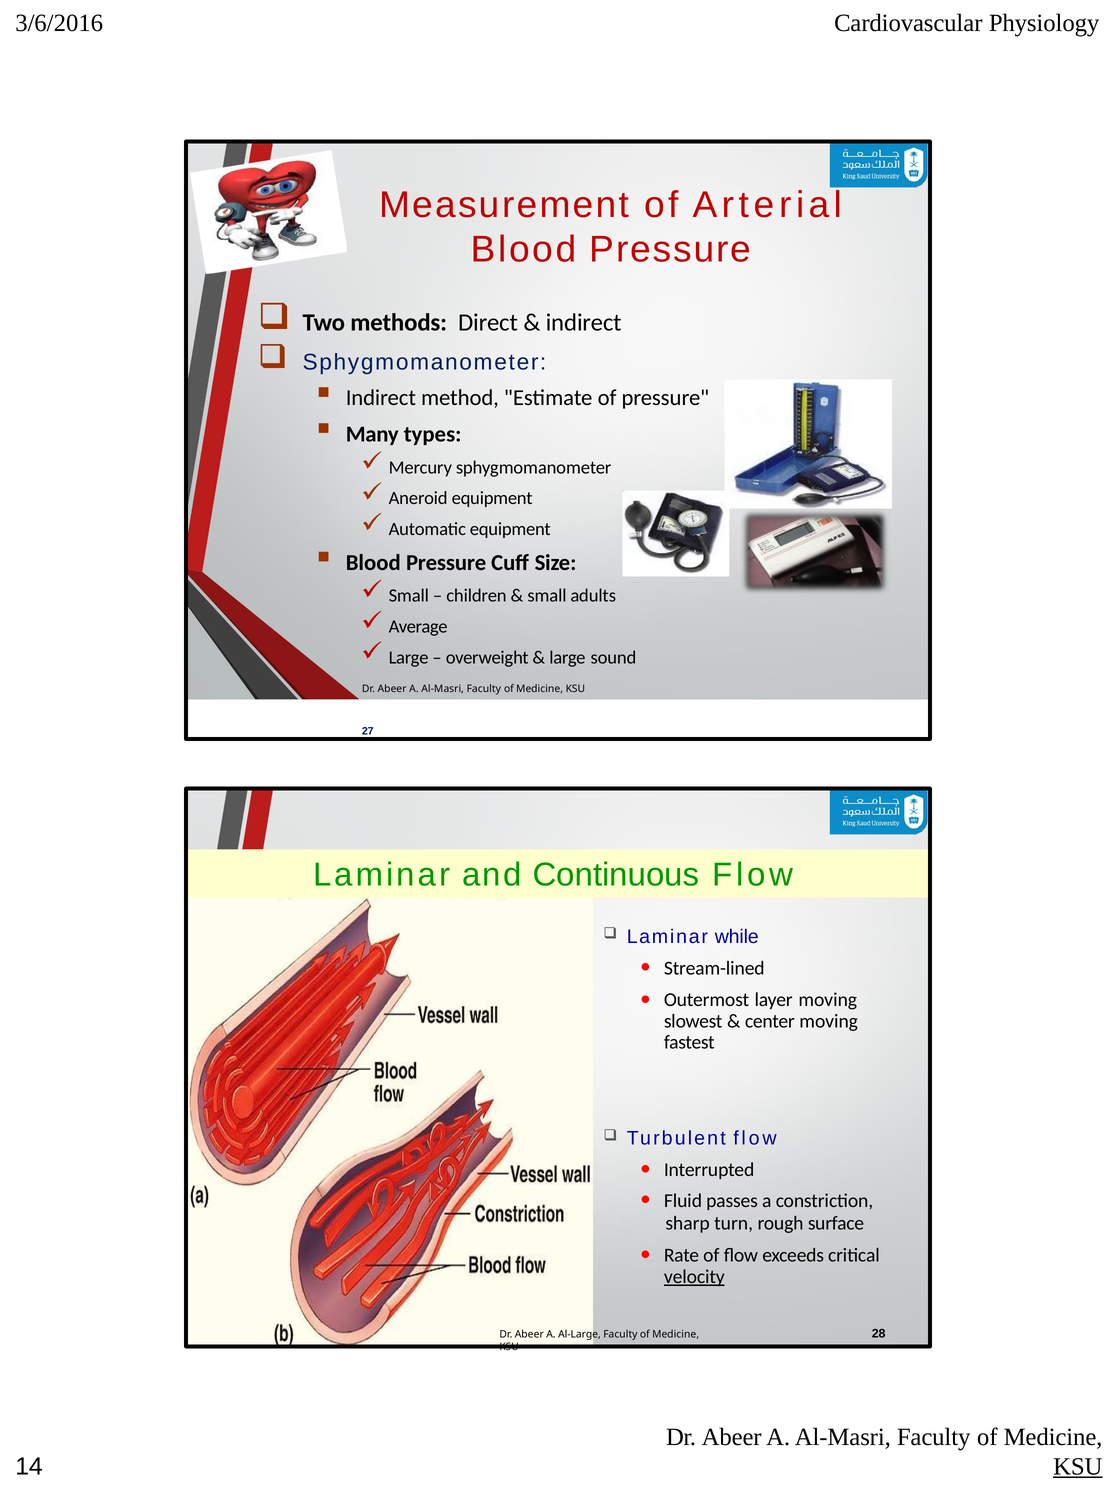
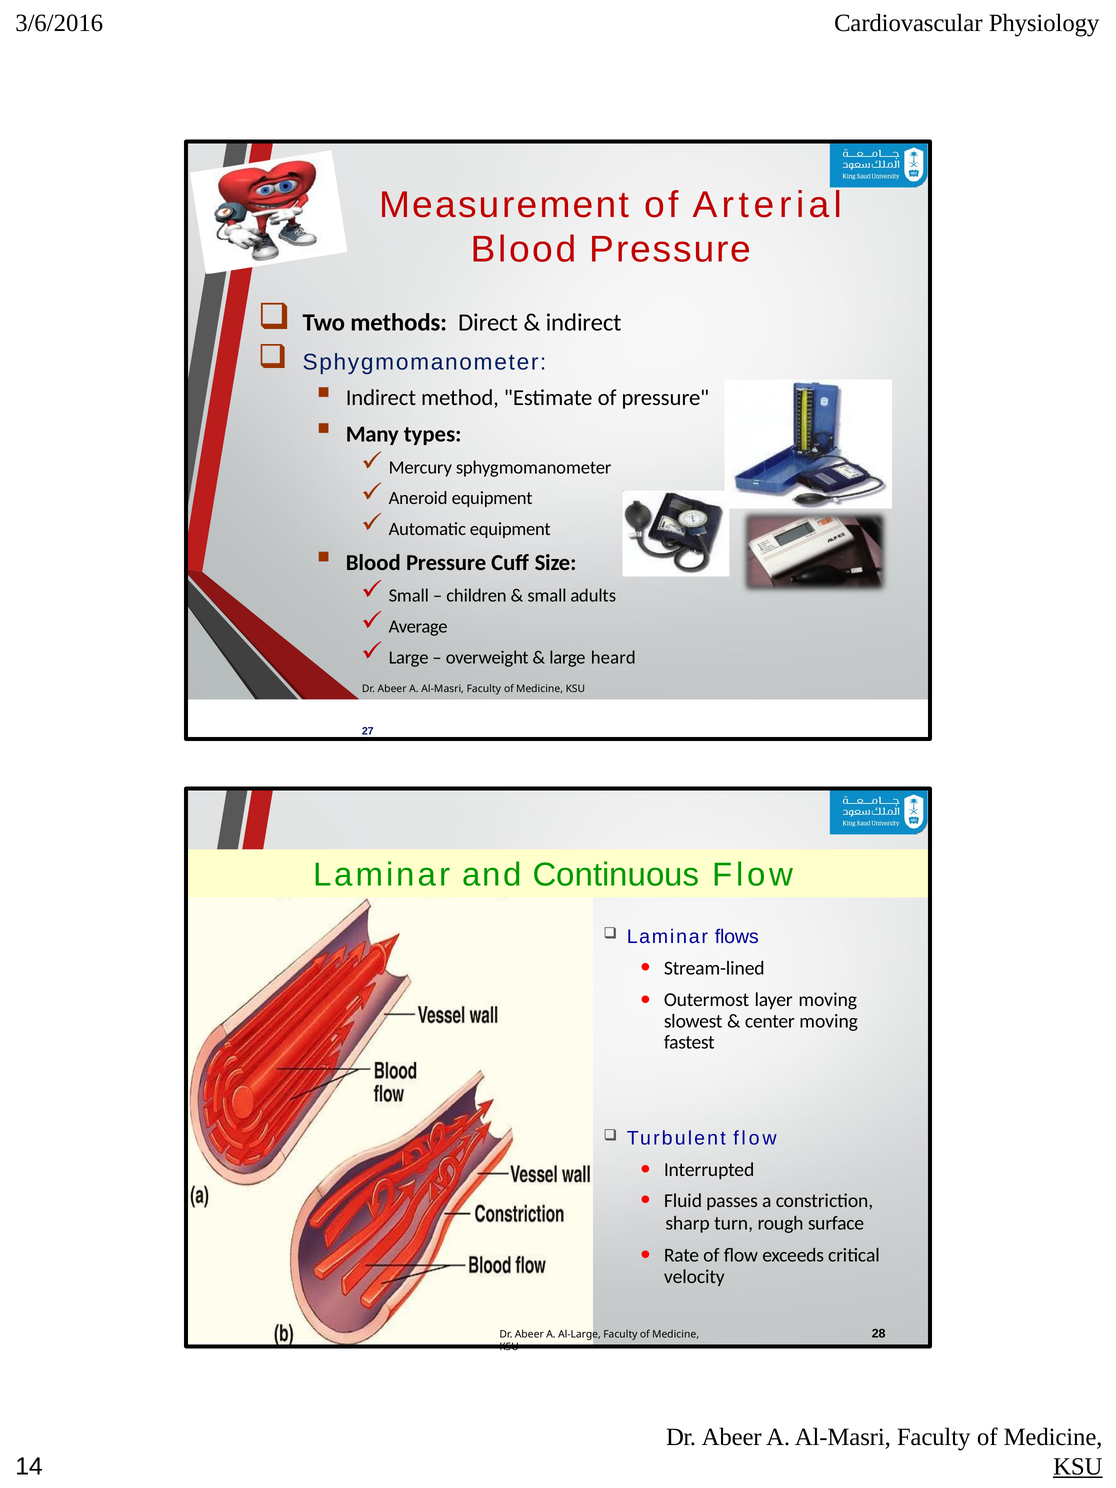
sound: sound -> heard
while: while -> flows
velocity underline: present -> none
